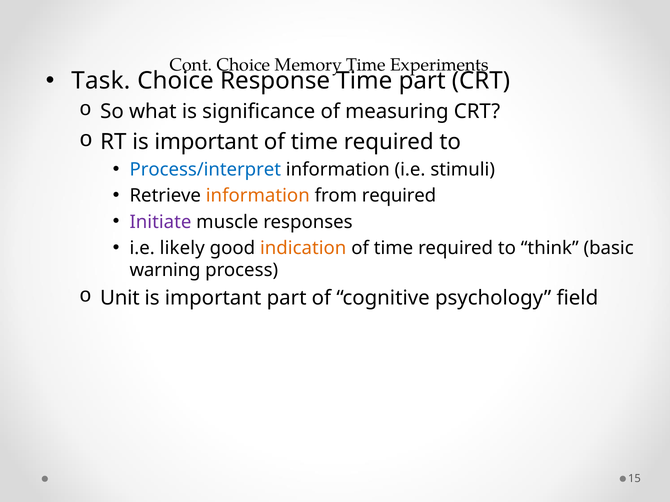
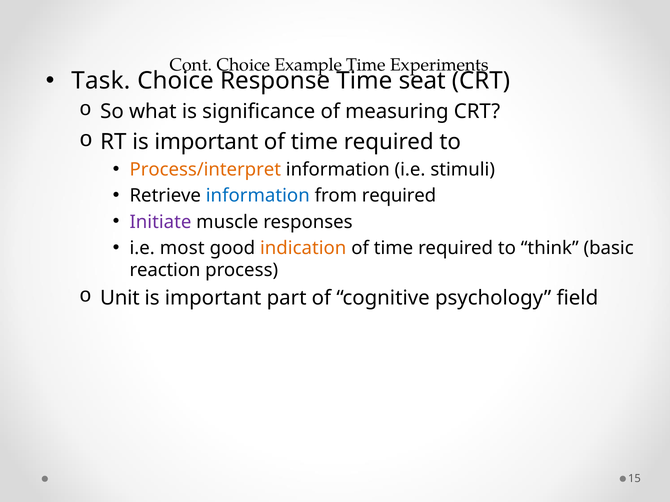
Memory: Memory -> Example
Time part: part -> seat
Process/interpret colour: blue -> orange
information at (258, 196) colour: orange -> blue
likely: likely -> most
warning: warning -> reaction
